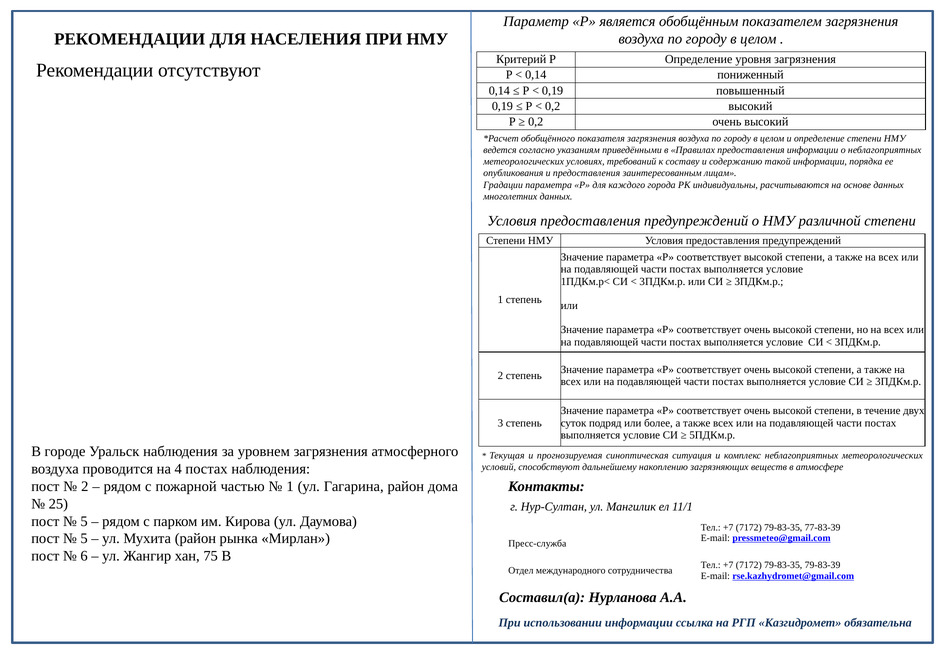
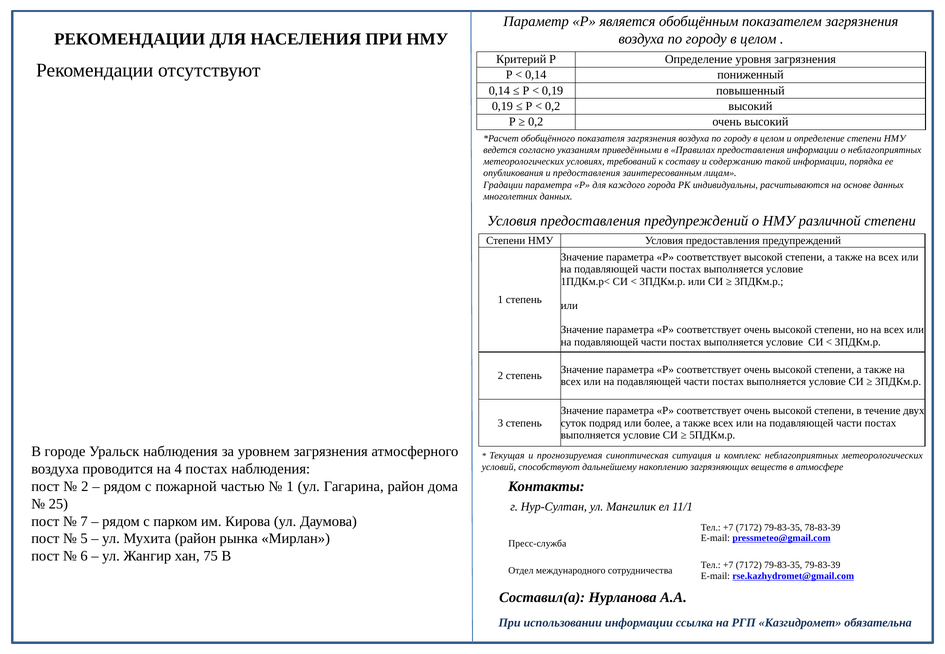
5 at (84, 521): 5 -> 7
77-83-39: 77-83-39 -> 78-83-39
